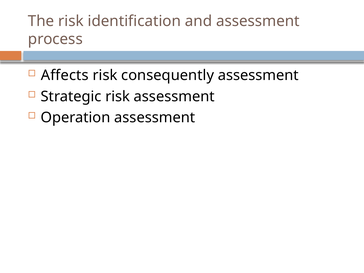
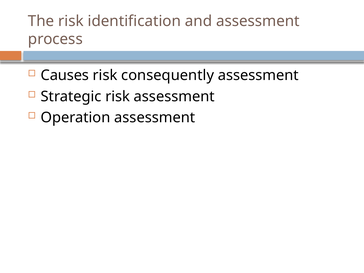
Affects: Affects -> Causes
